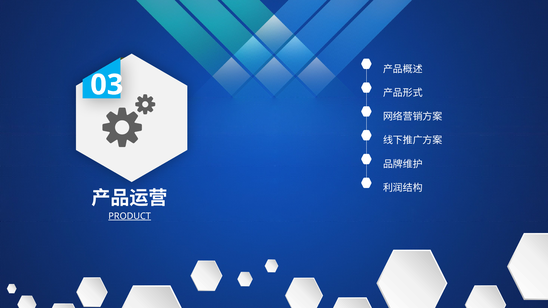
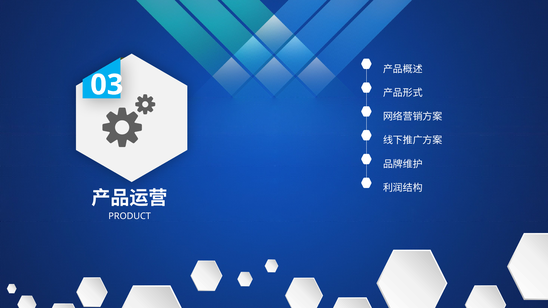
PRODUCT underline: present -> none
